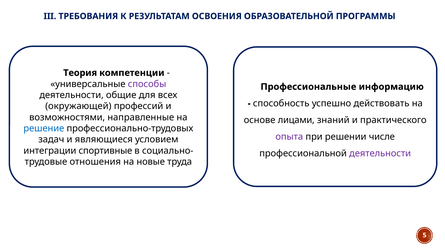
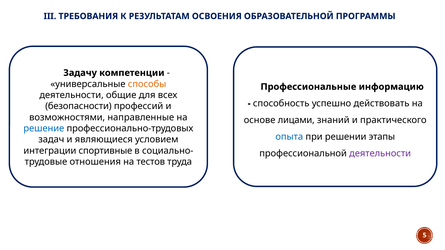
Теория: Теория -> Задачу
способы colour: purple -> orange
окружающей: окружающей -> безопасности
опыта colour: purple -> blue
числе: числе -> этапы
новые: новые -> тестов
